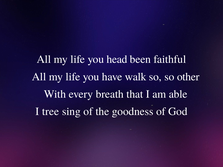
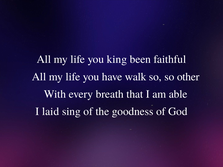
head: head -> king
tree: tree -> laid
